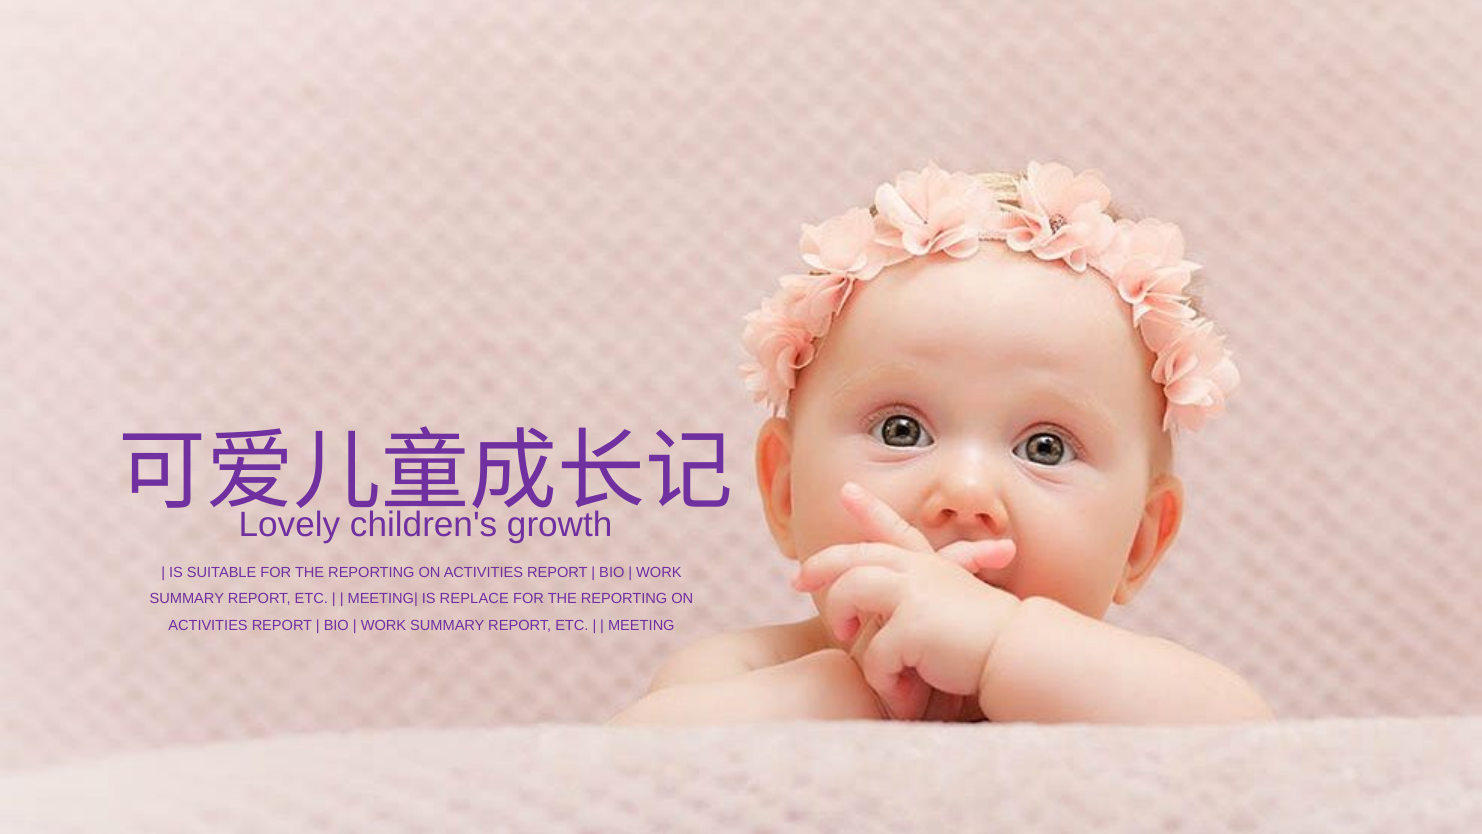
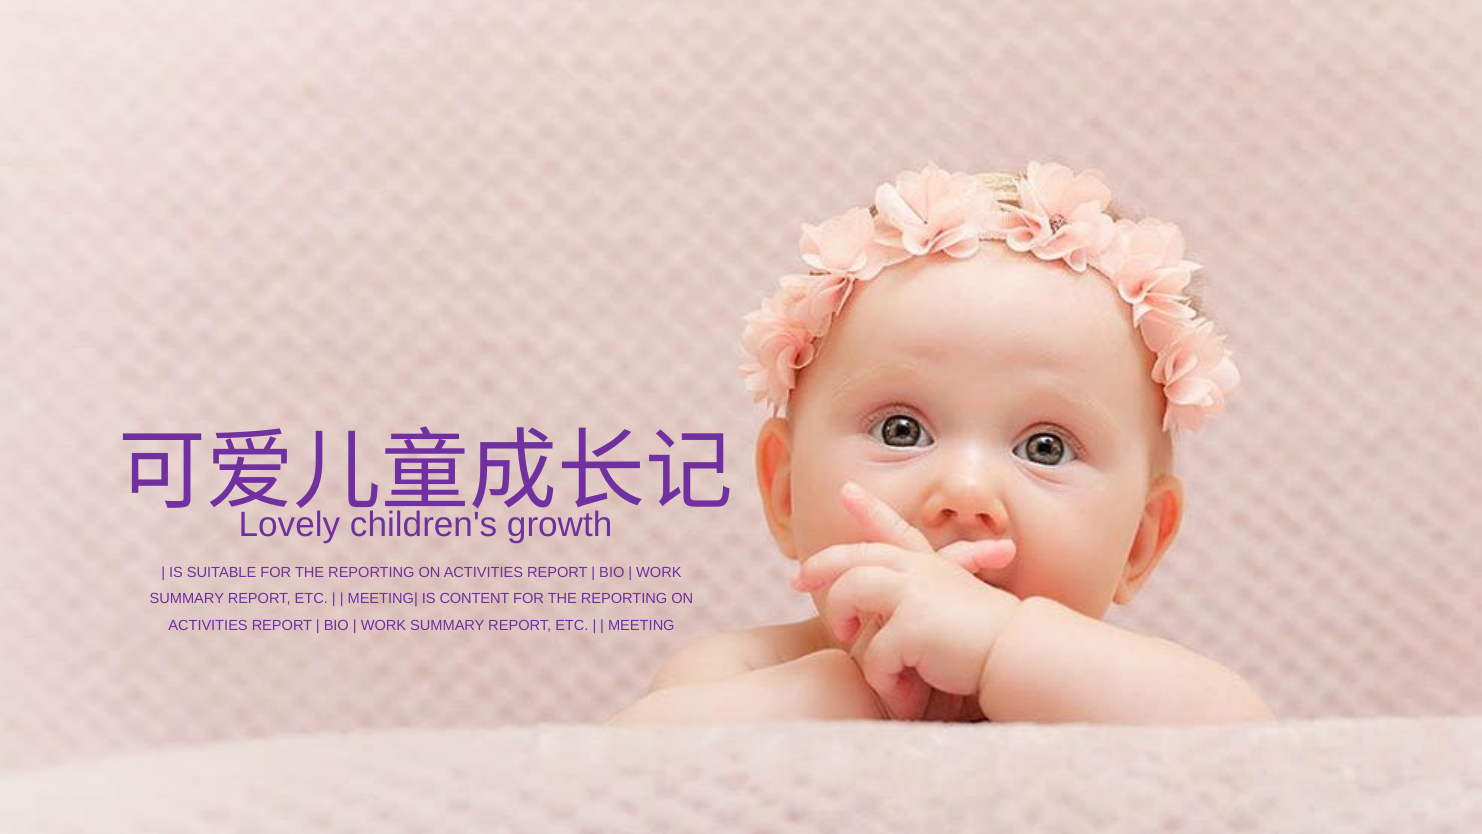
REPLACE: REPLACE -> CONTENT
